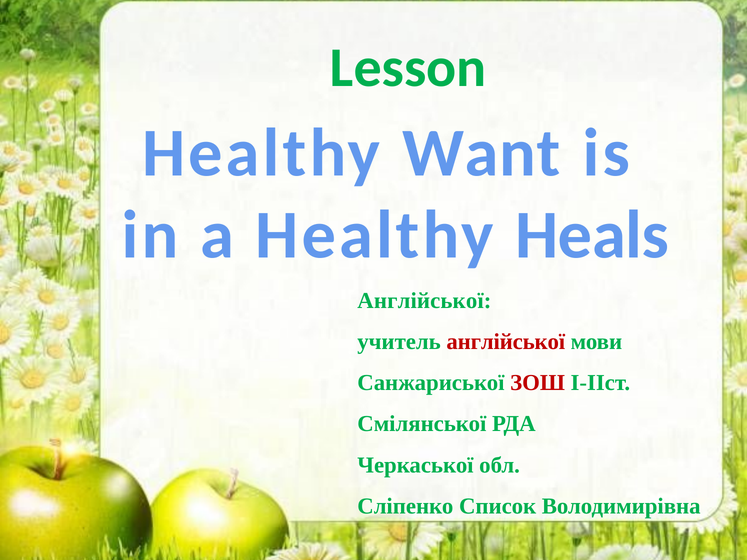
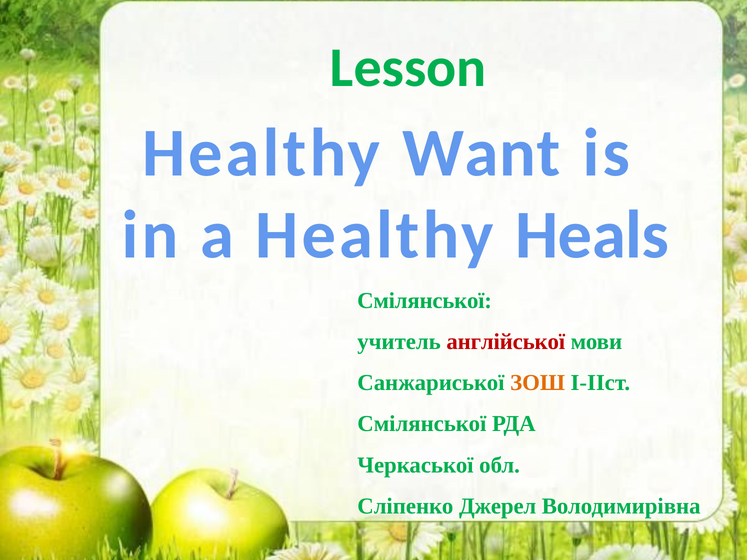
Англійської at (424, 301): Англійської -> Смілянської
ЗОШ colour: red -> orange
Список: Список -> Джерел
